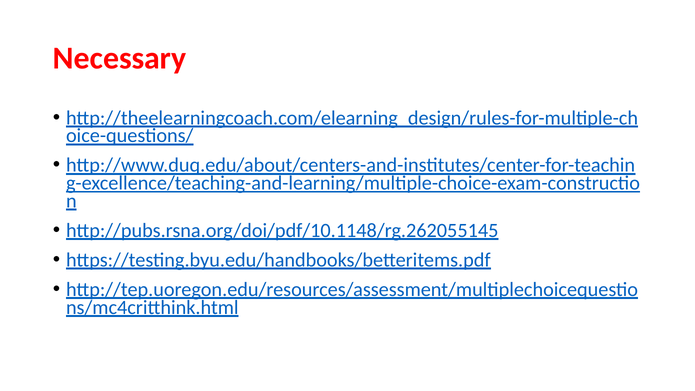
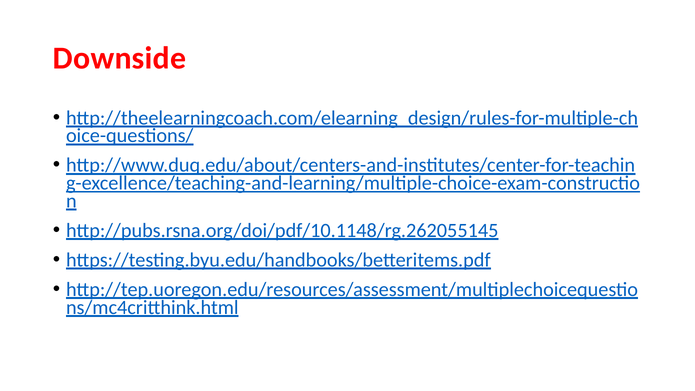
Necessary: Necessary -> Downside
